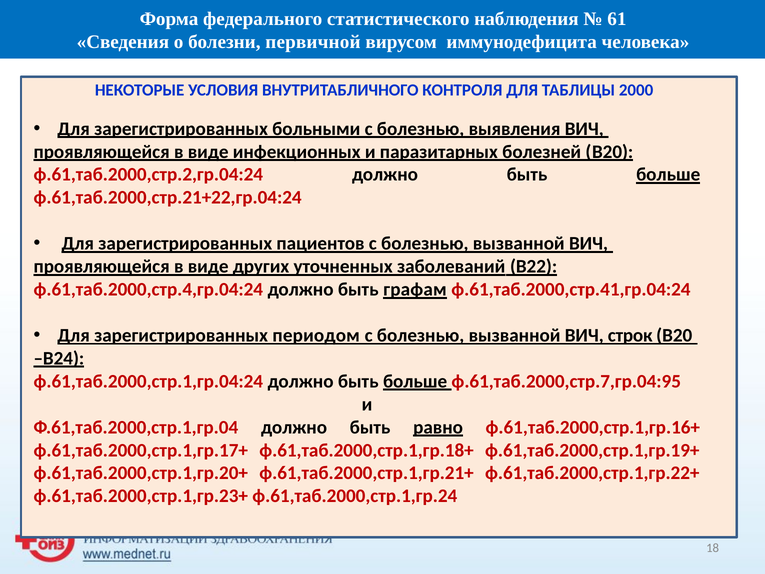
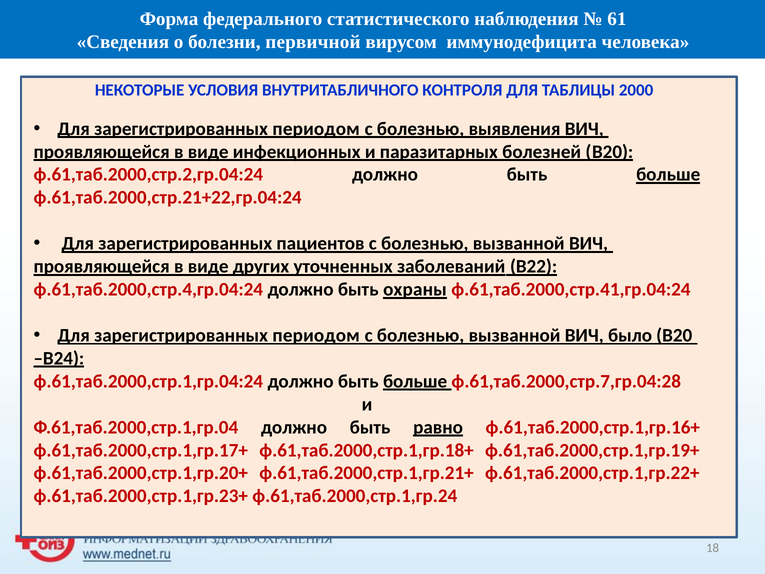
больными at (316, 129): больными -> периодом
графам: графам -> охраны
строк: строк -> было
ф.61,таб.2000,стр.7,гр.04:95: ф.61,таб.2000,стр.7,гр.04:95 -> ф.61,таб.2000,стр.7,гр.04:28
